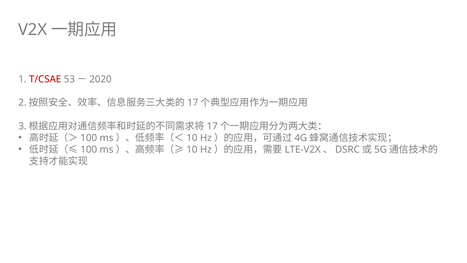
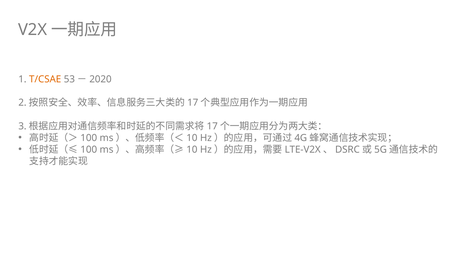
T/CSAE colour: red -> orange
